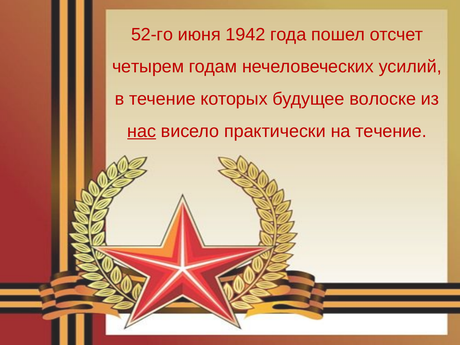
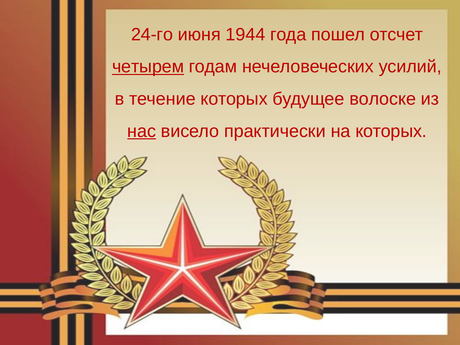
52-го: 52-го -> 24-го
1942: 1942 -> 1944
четырем underline: none -> present
на течение: течение -> которых
